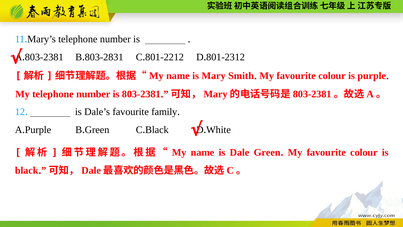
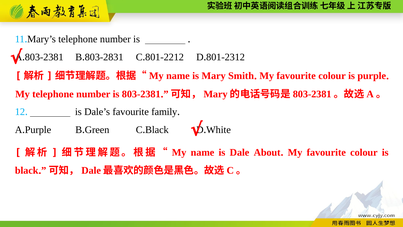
Dale Green: Green -> About
